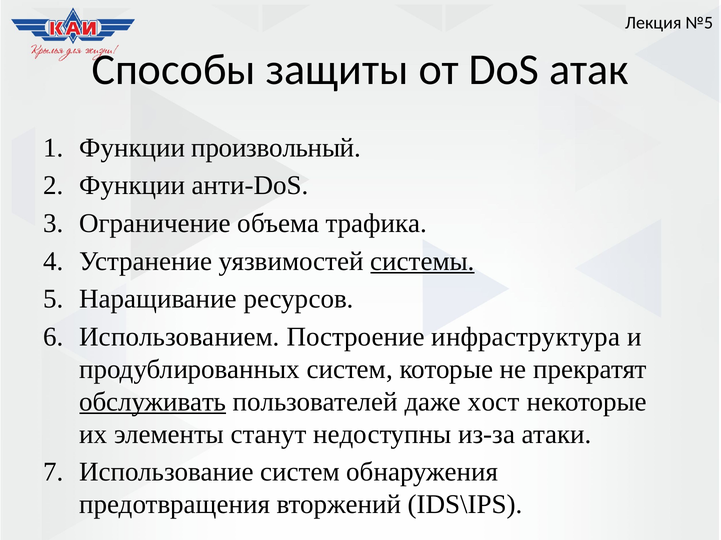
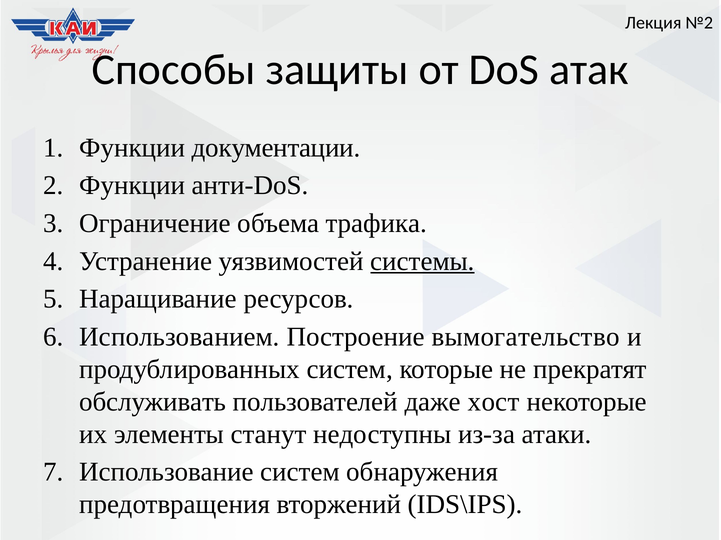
№5: №5 -> №2
произвольный: произвольный -> документации
инфраструктура: инфраструктура -> вымогательство
обслуживать underline: present -> none
